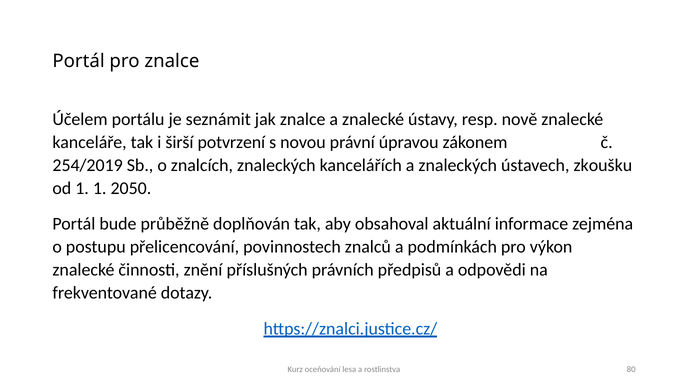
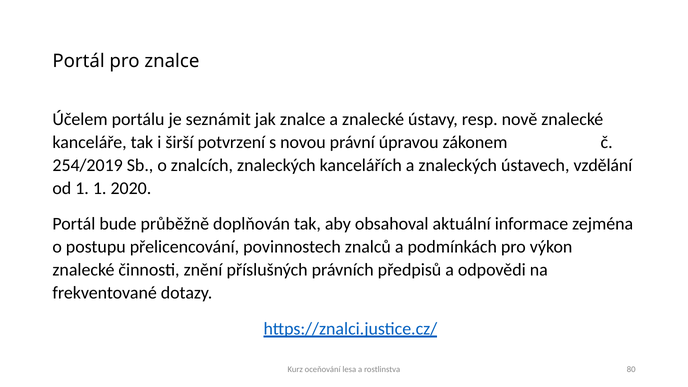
zkoušku: zkoušku -> vzdělání
2050: 2050 -> 2020
